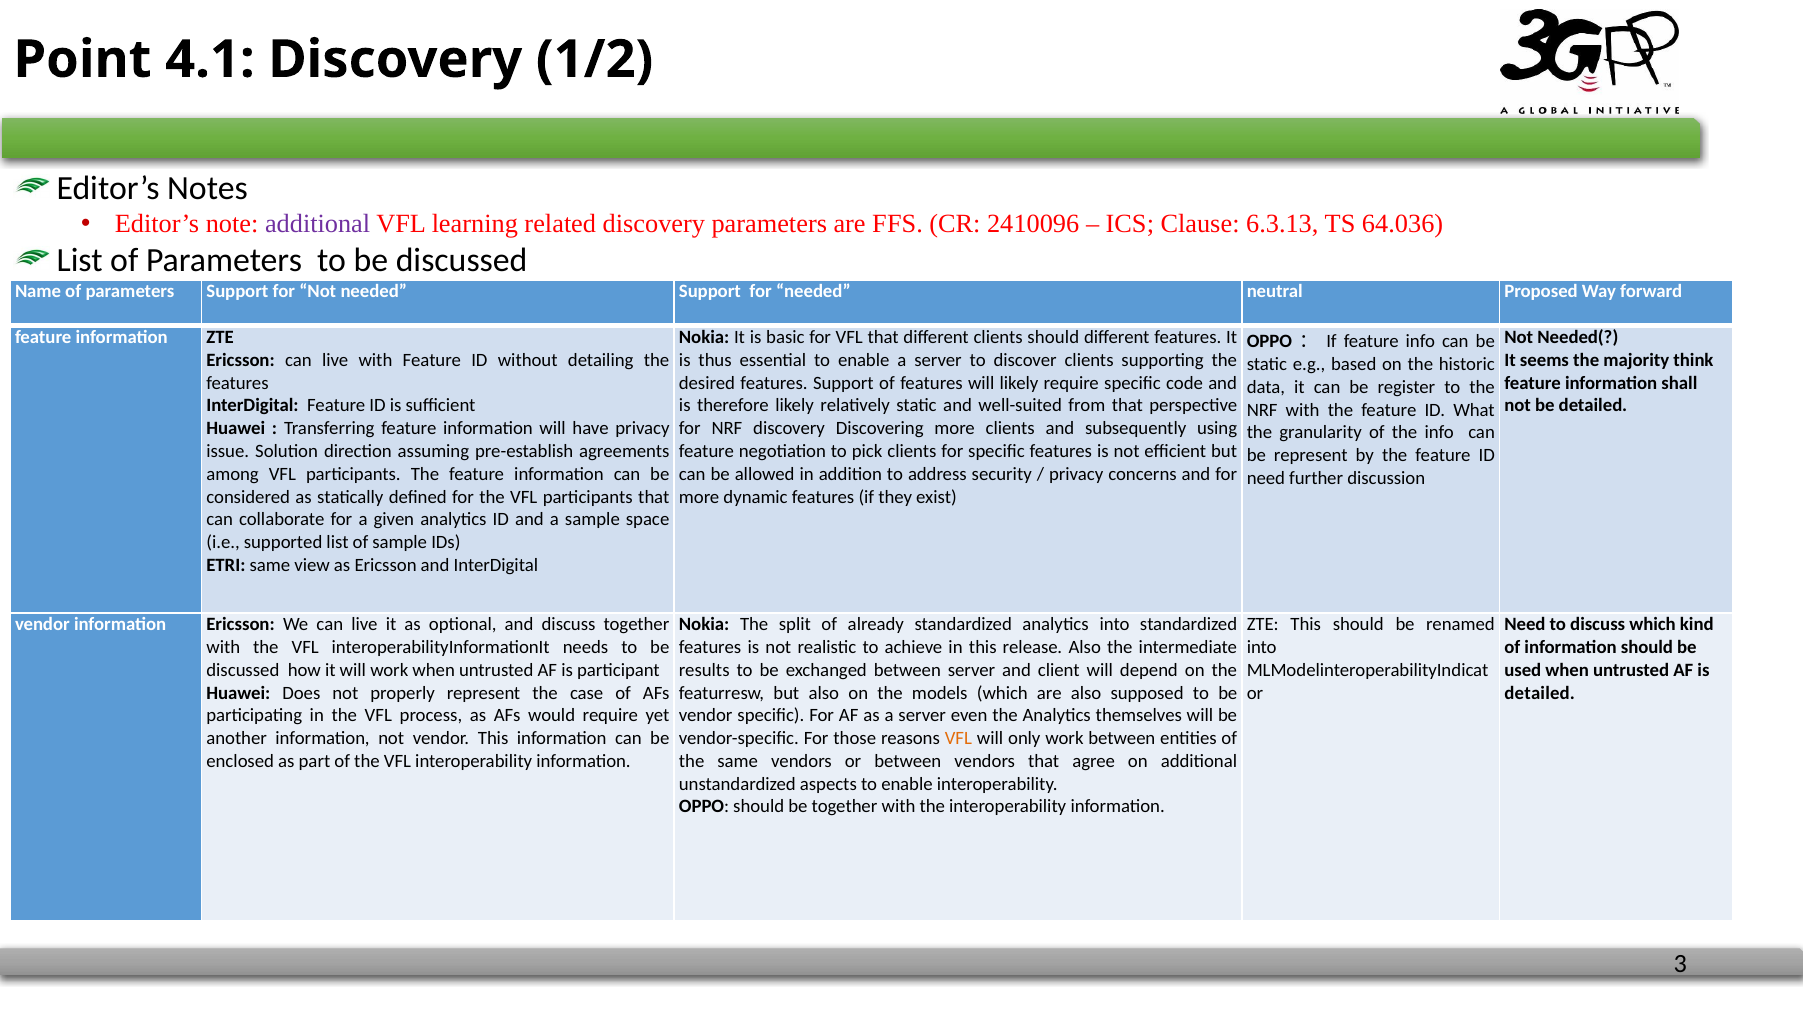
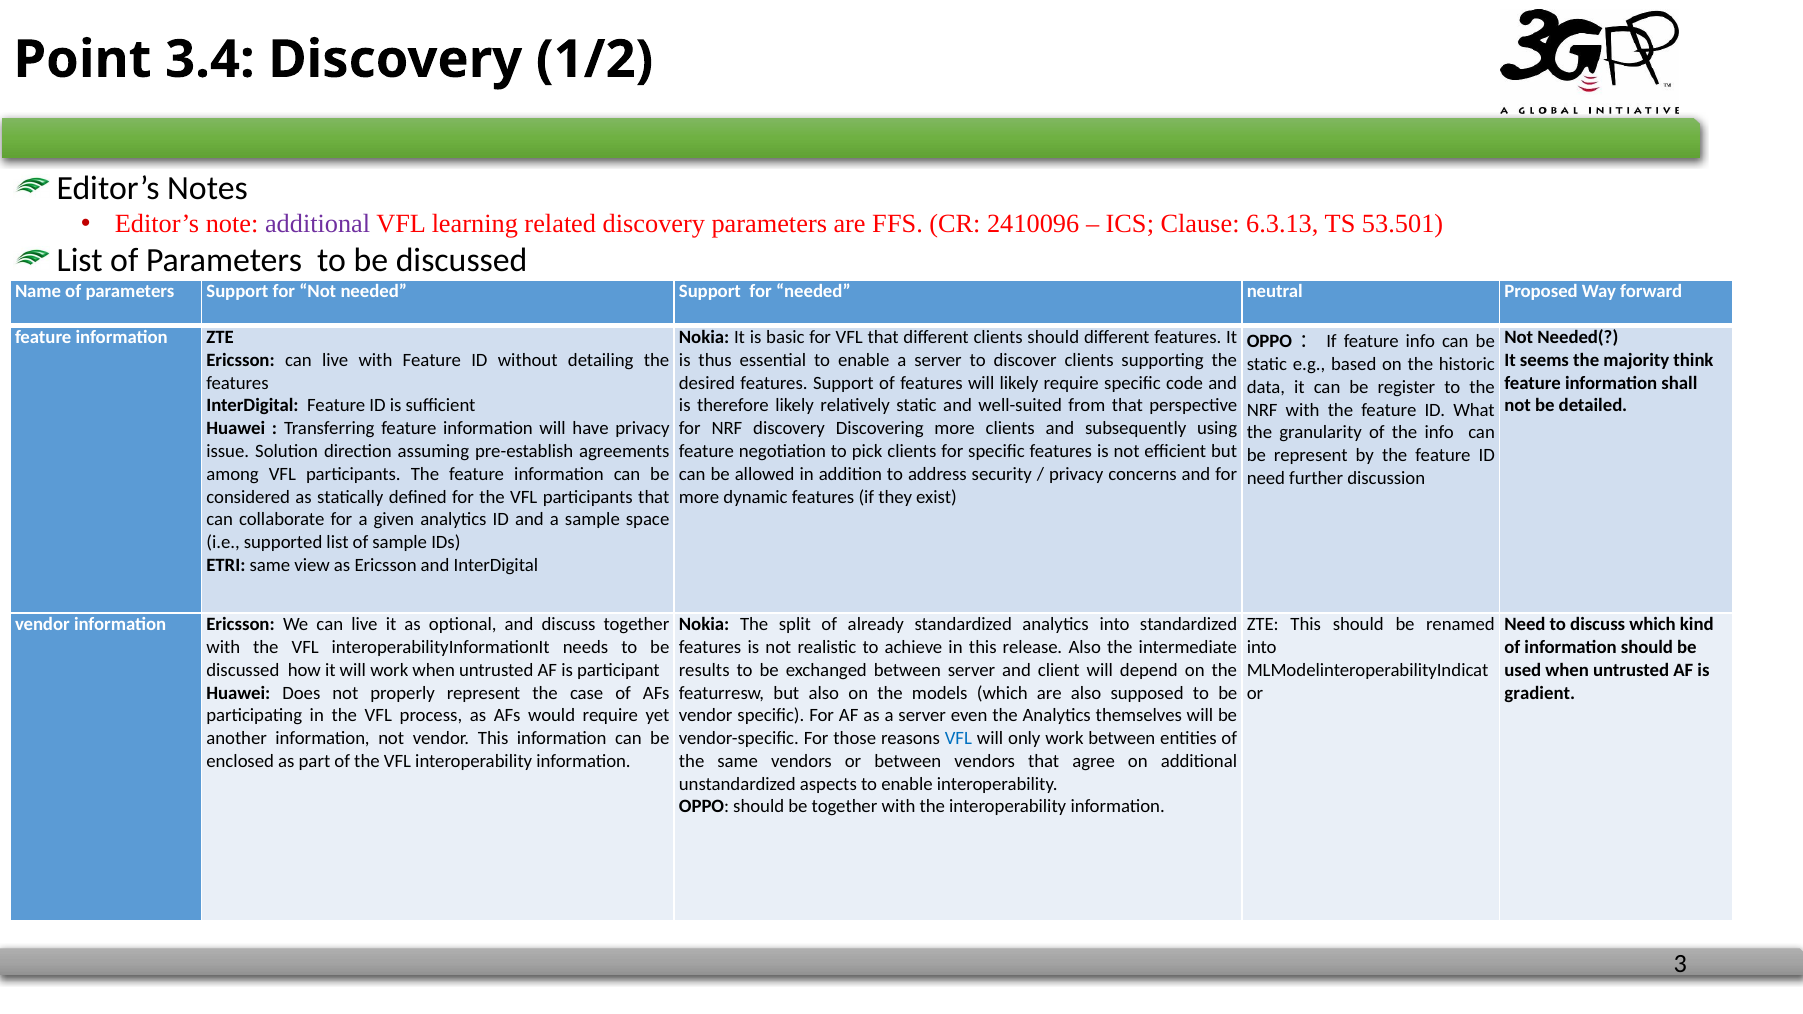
4.1: 4.1 -> 3.4
64.036: 64.036 -> 53.501
detailed at (1540, 693): detailed -> gradient
VFL at (958, 739) colour: orange -> blue
